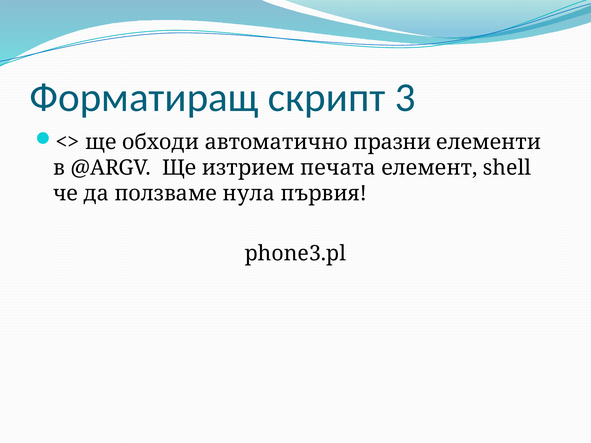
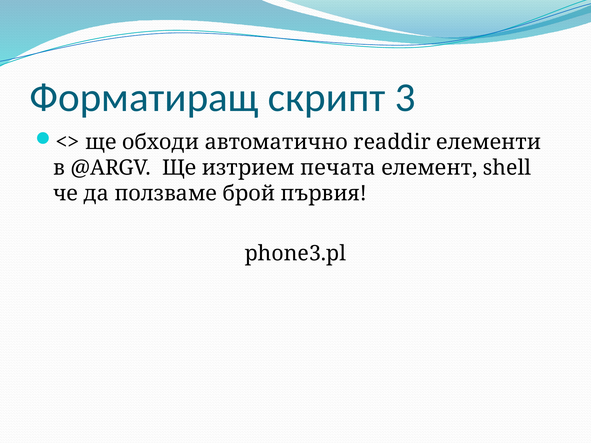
празни: празни -> readdir
нула: нула -> брой
